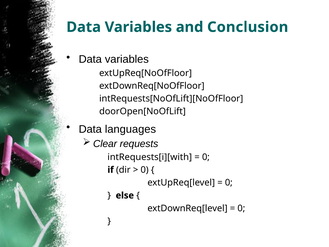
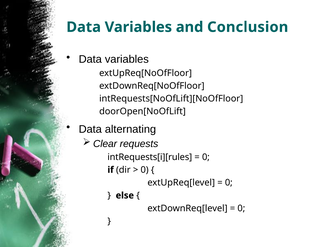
languages: languages -> alternating
intRequests[i][with: intRequests[i][with -> intRequests[i][rules
